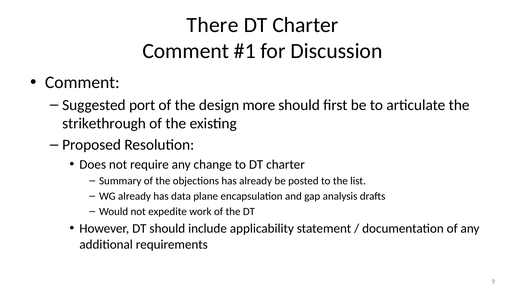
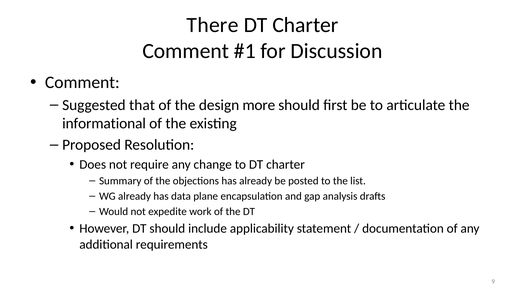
port: port -> that
strikethrough: strikethrough -> informational
